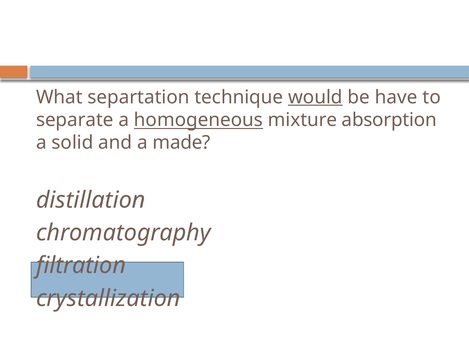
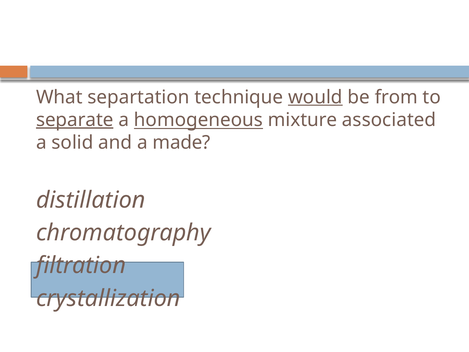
have: have -> from
separate underline: none -> present
absorption: absorption -> associated
